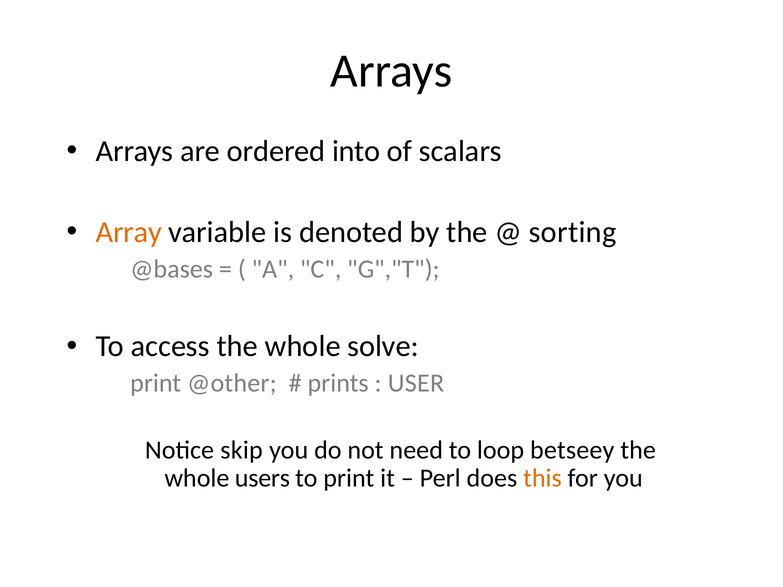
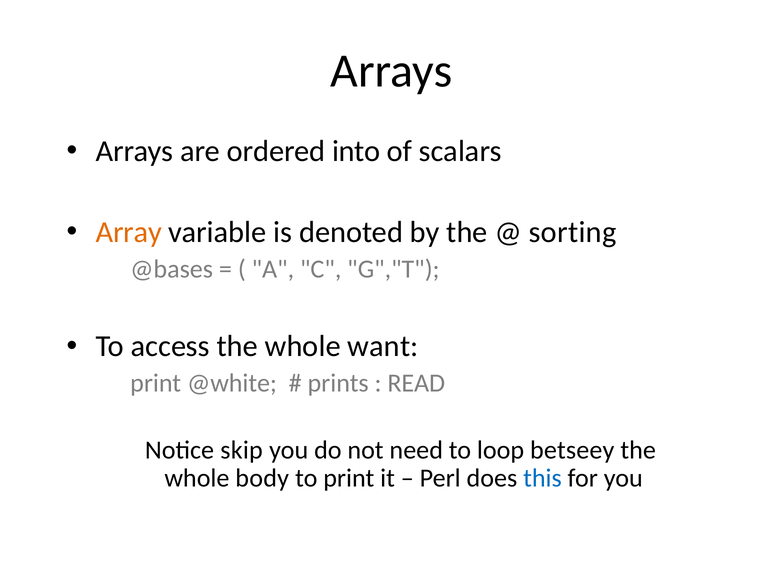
solve: solve -> want
@other: @other -> @white
USER: USER -> READ
users: users -> body
this colour: orange -> blue
